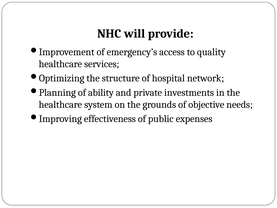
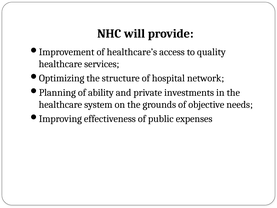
emergency’s: emergency’s -> healthcare’s
